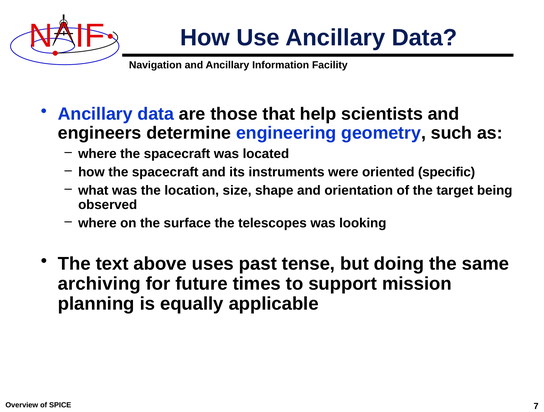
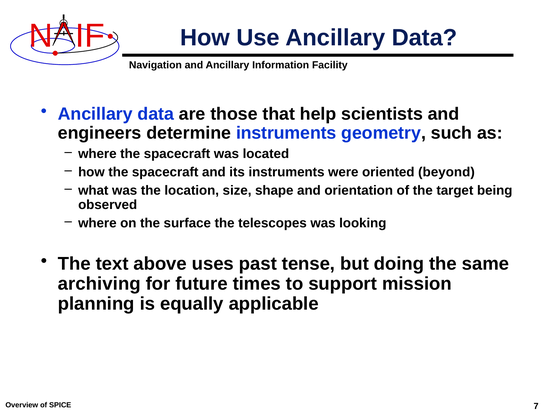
determine engineering: engineering -> instruments
specific: specific -> beyond
